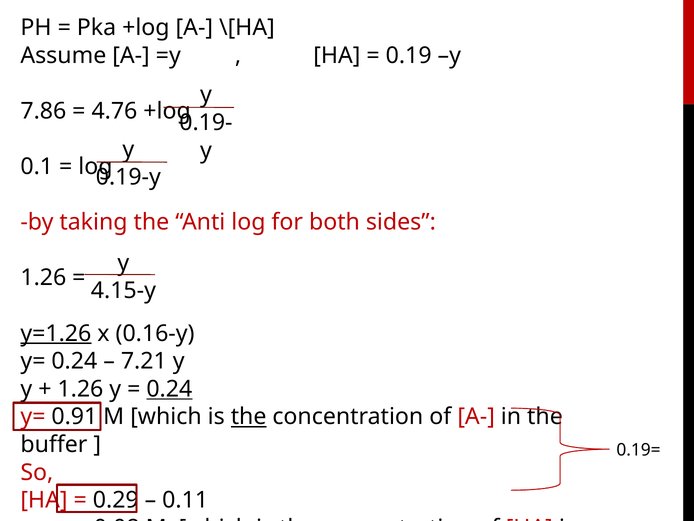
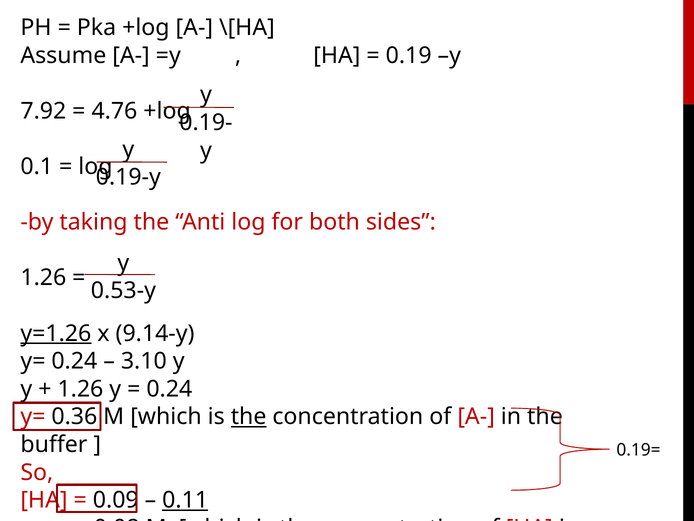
7.86: 7.86 -> 7.92
4.15-y: 4.15-y -> 0.53-y
0.16-y: 0.16-y -> 9.14-y
7.21: 7.21 -> 3.10
0.24 at (169, 389) underline: present -> none
0.91: 0.91 -> 0.36
0.29: 0.29 -> 0.09
0.11 underline: none -> present
